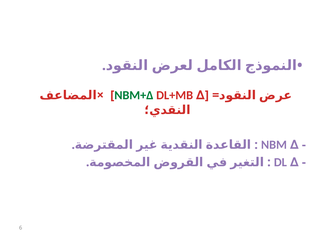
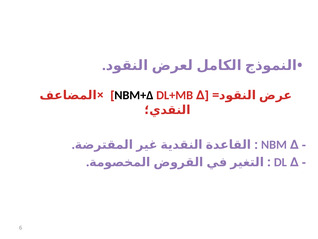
NBM+∆ colour: green -> black
